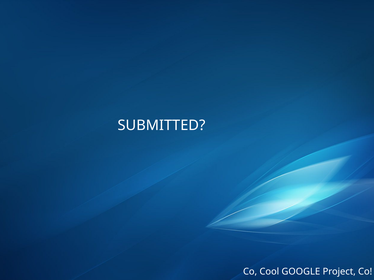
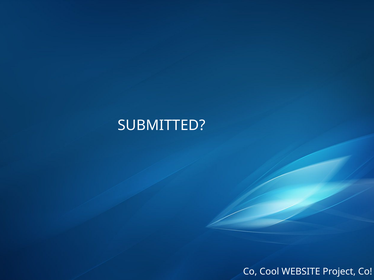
GOOGLE: GOOGLE -> WEBSITE
